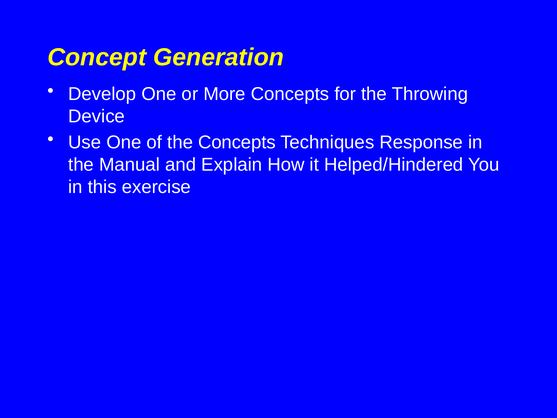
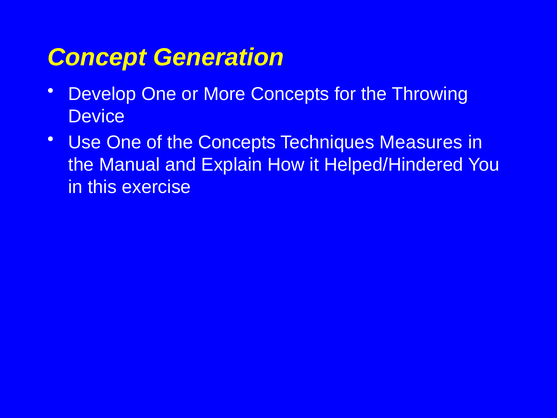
Response: Response -> Measures
